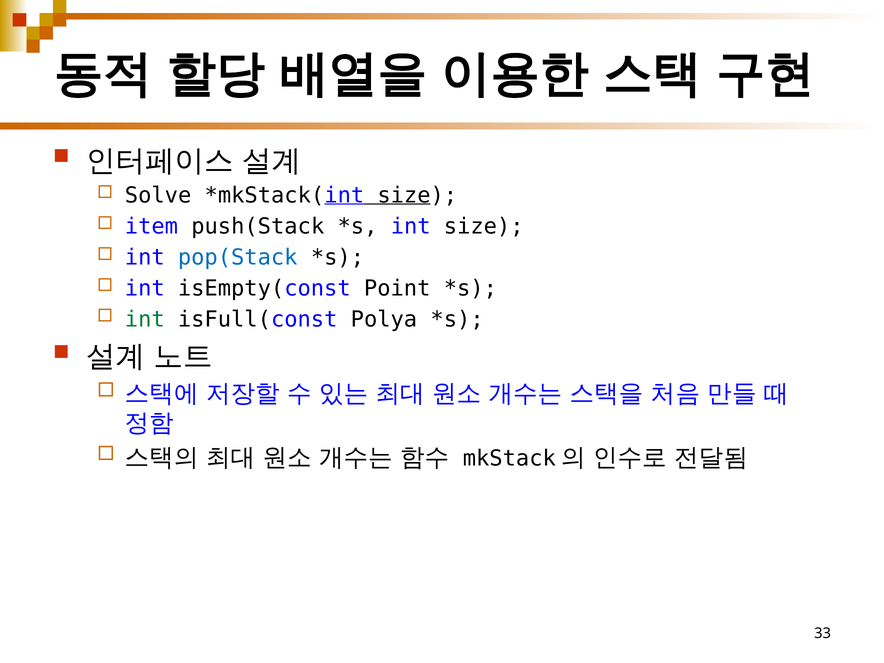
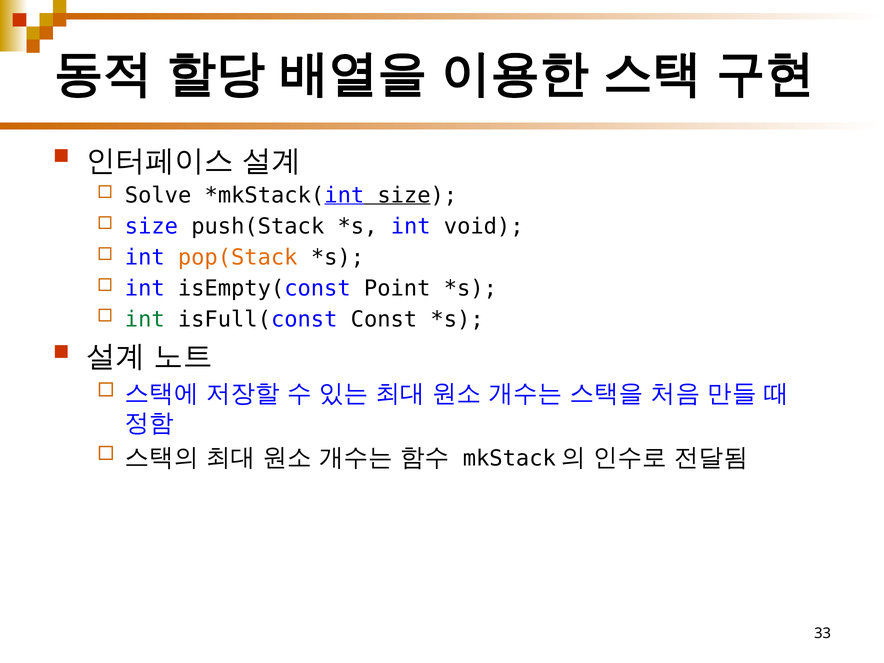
item at (151, 227): item -> size
int size: size -> void
pop(Stack colour: blue -> orange
Polya: Polya -> Const
